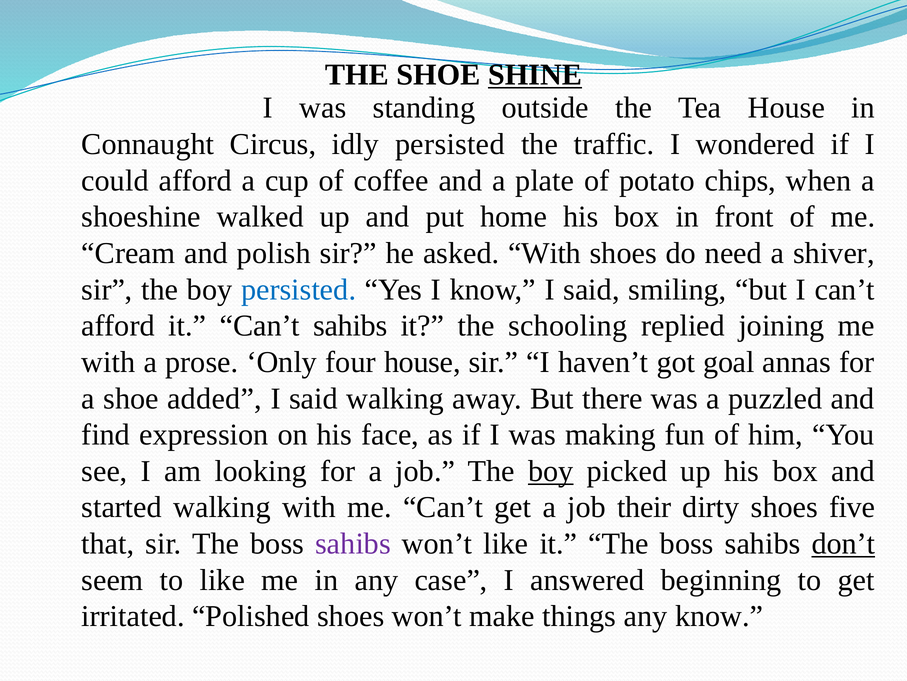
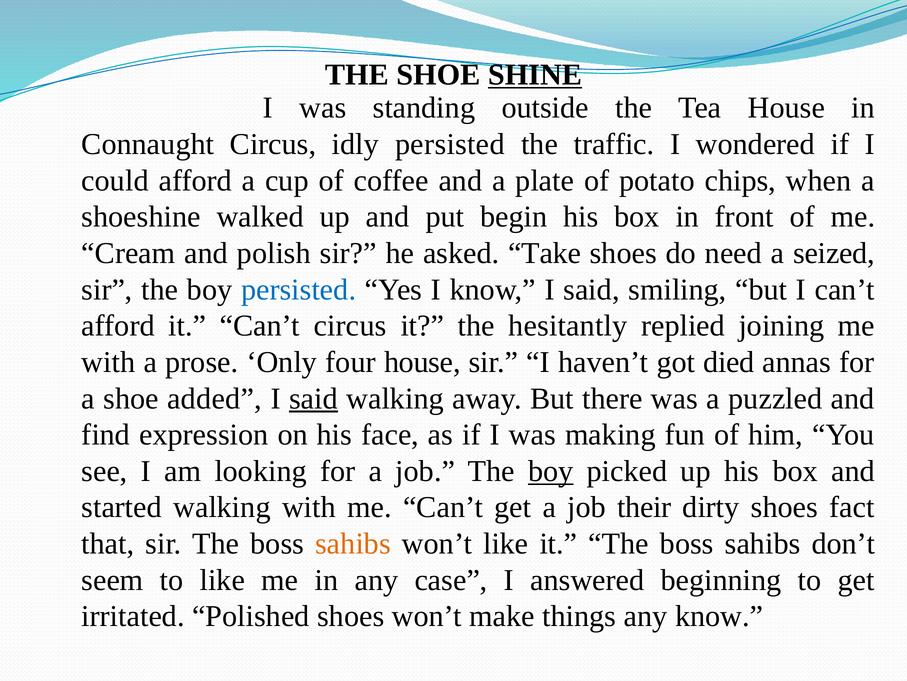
home: home -> begin
asked With: With -> Take
shiver: shiver -> seized
Can’t sahibs: sahibs -> circus
schooling: schooling -> hesitantly
goal: goal -> died
said at (313, 398) underline: none -> present
five: five -> fact
sahibs at (353, 543) colour: purple -> orange
don’t underline: present -> none
